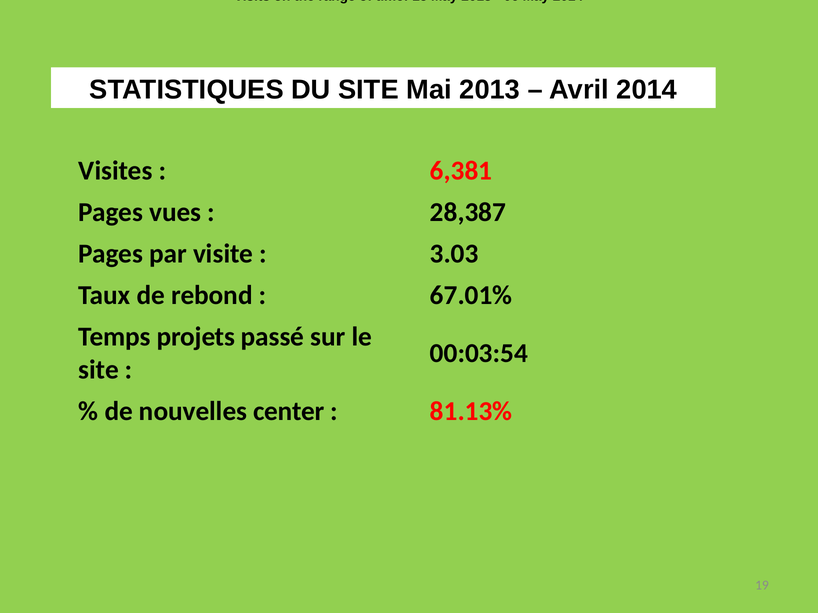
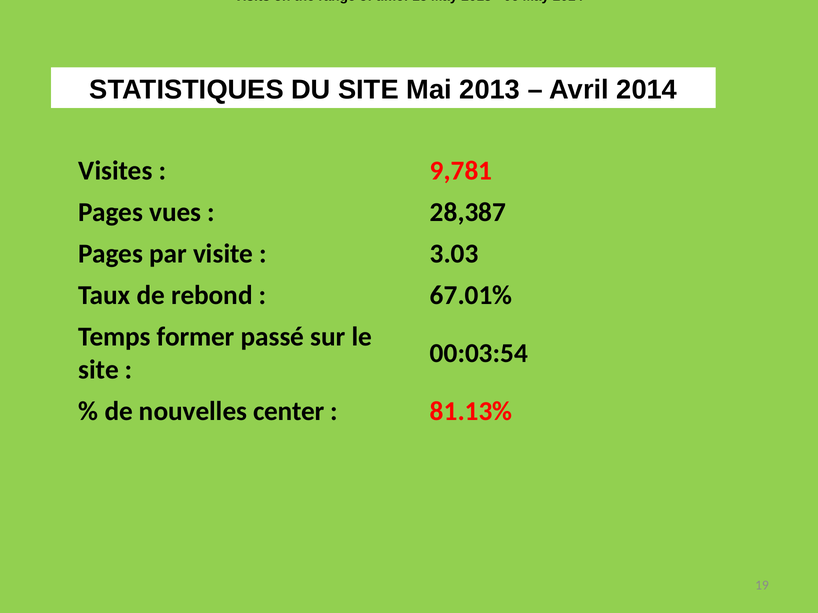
6,381: 6,381 -> 9,781
projets: projets -> former
